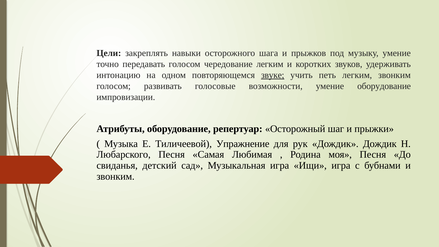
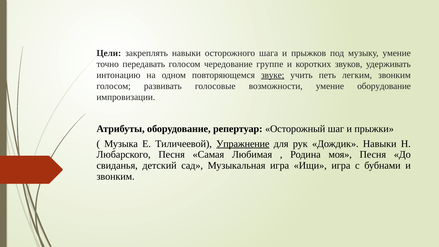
чередование легким: легким -> группе
Упражнение underline: none -> present
Дождик Дождик: Дождик -> Навыки
